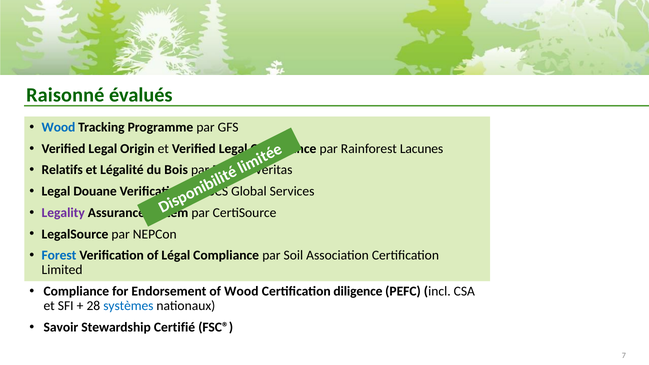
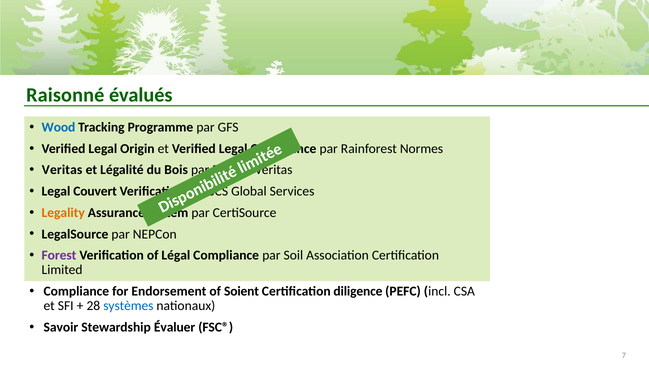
Lacunes: Lacunes -> Normes
Relatifs at (62, 170): Relatifs -> Veritas
Douane: Douane -> Couvert
Legality colour: purple -> orange
Forest colour: blue -> purple
of Wood: Wood -> Soient
Certifié: Certifié -> Évaluer
